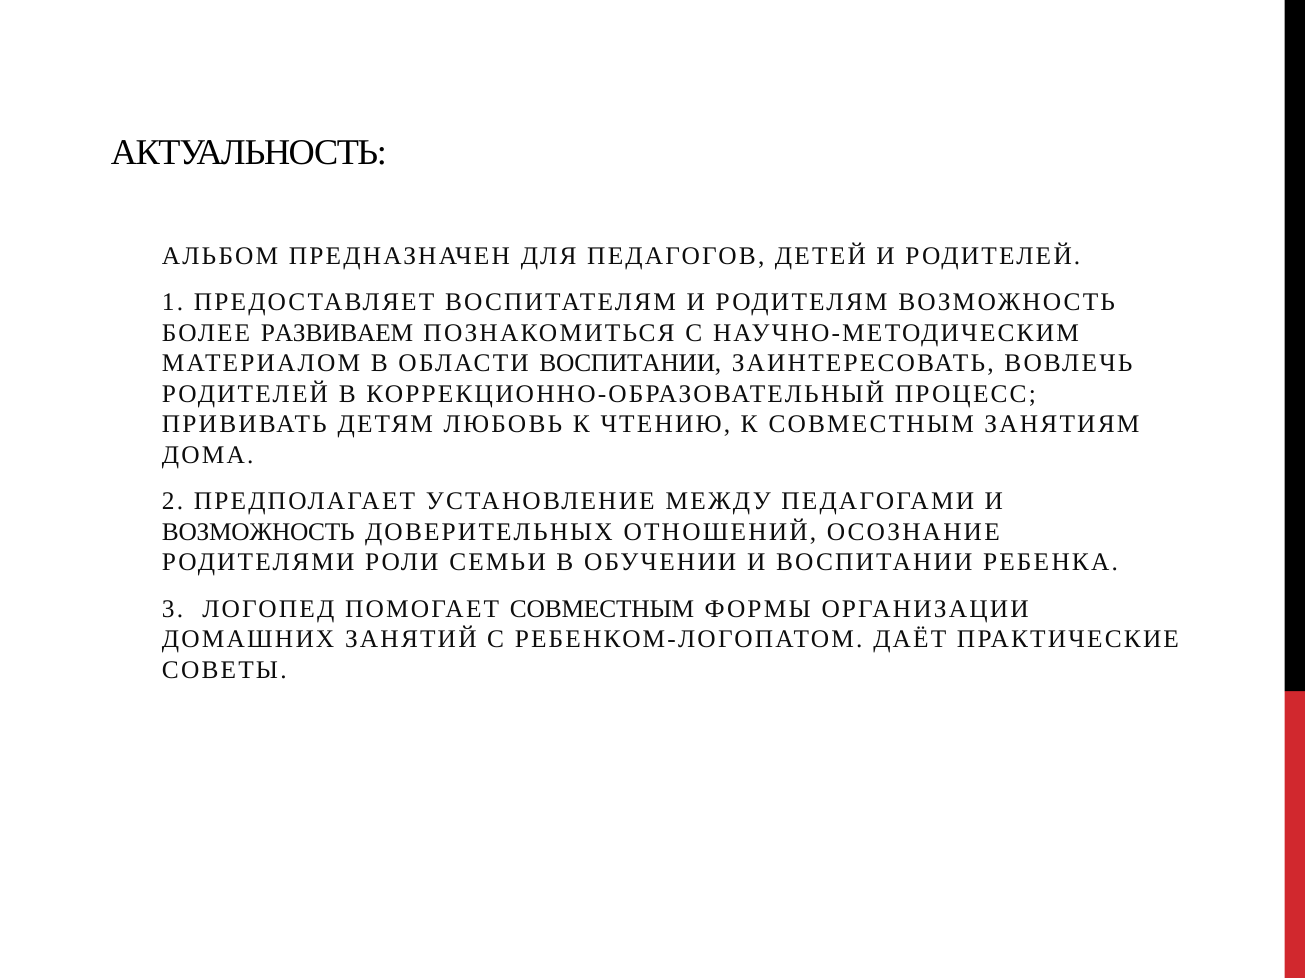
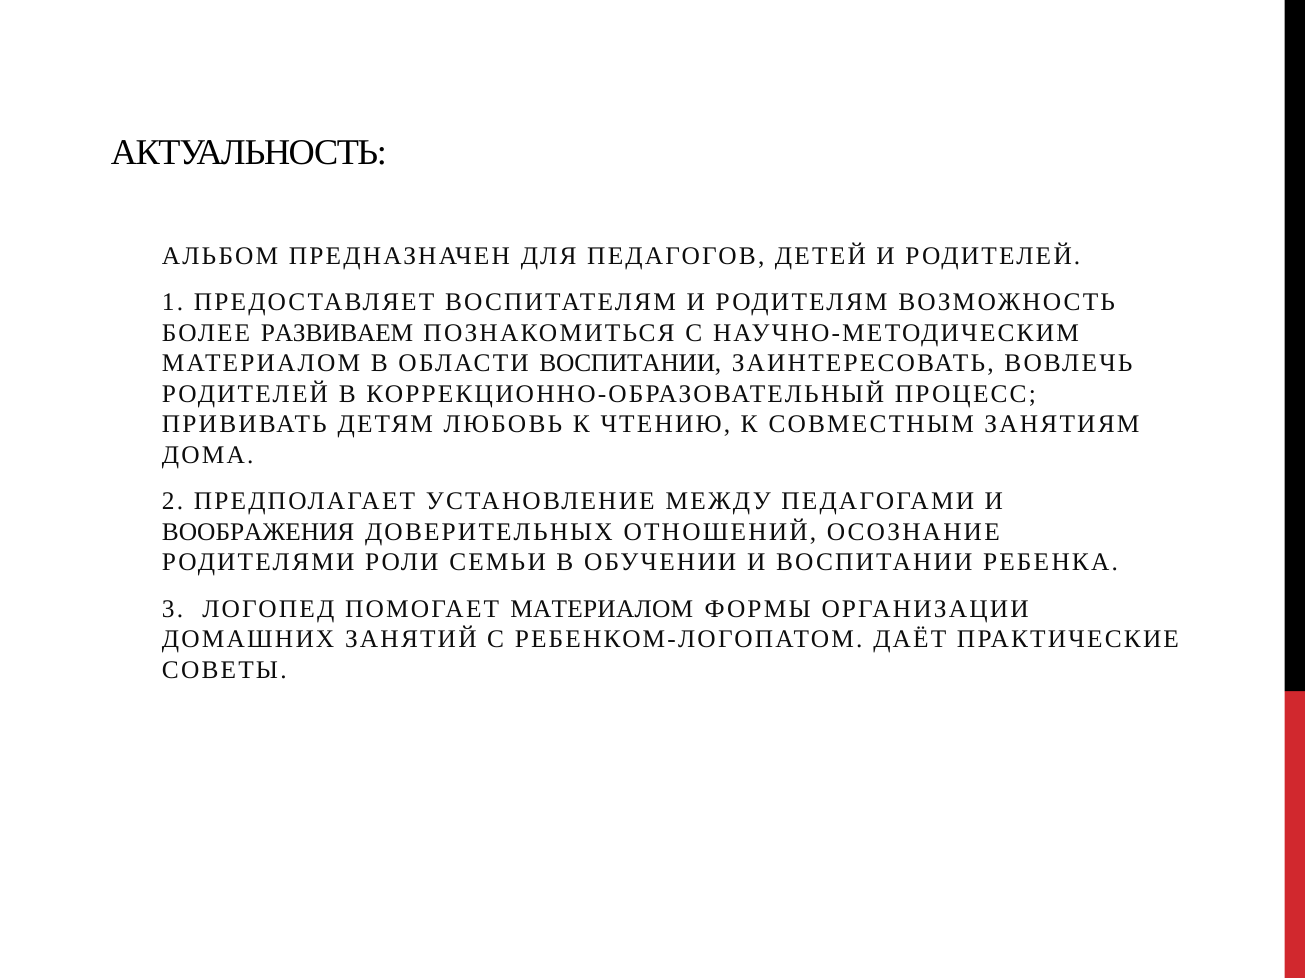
ВОЗМОЖНОСТЬ at (258, 532): ВОЗМОЖНОСТЬ -> ВООБРАЖЕНИЯ
ПОМОГАЕТ СОВМЕСТНЫМ: СОВМЕСТНЫМ -> МАТЕРИАЛОМ
